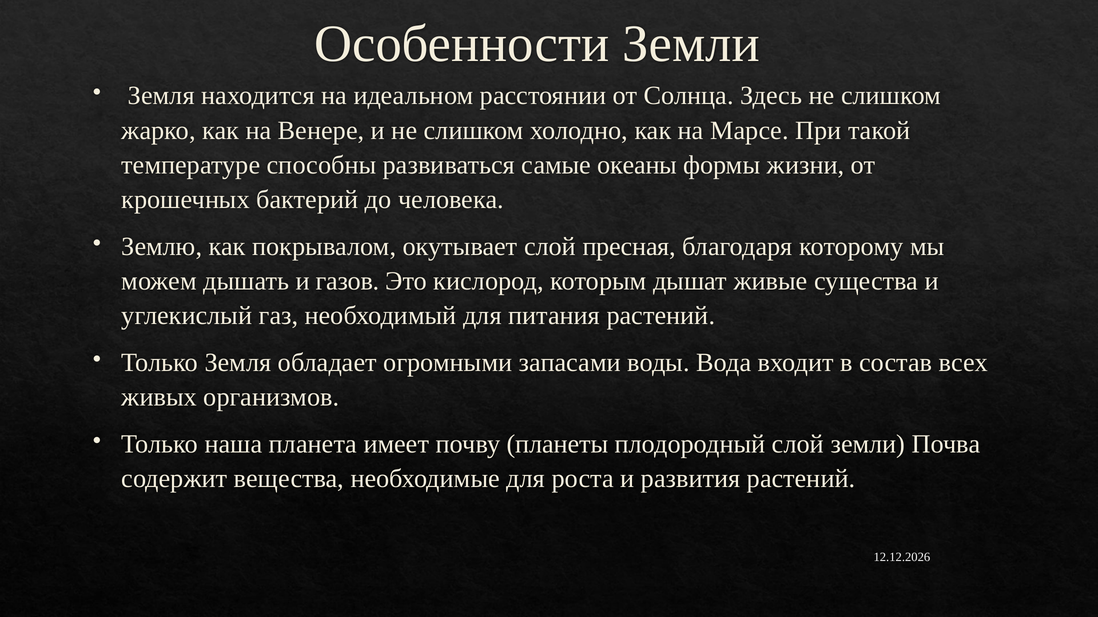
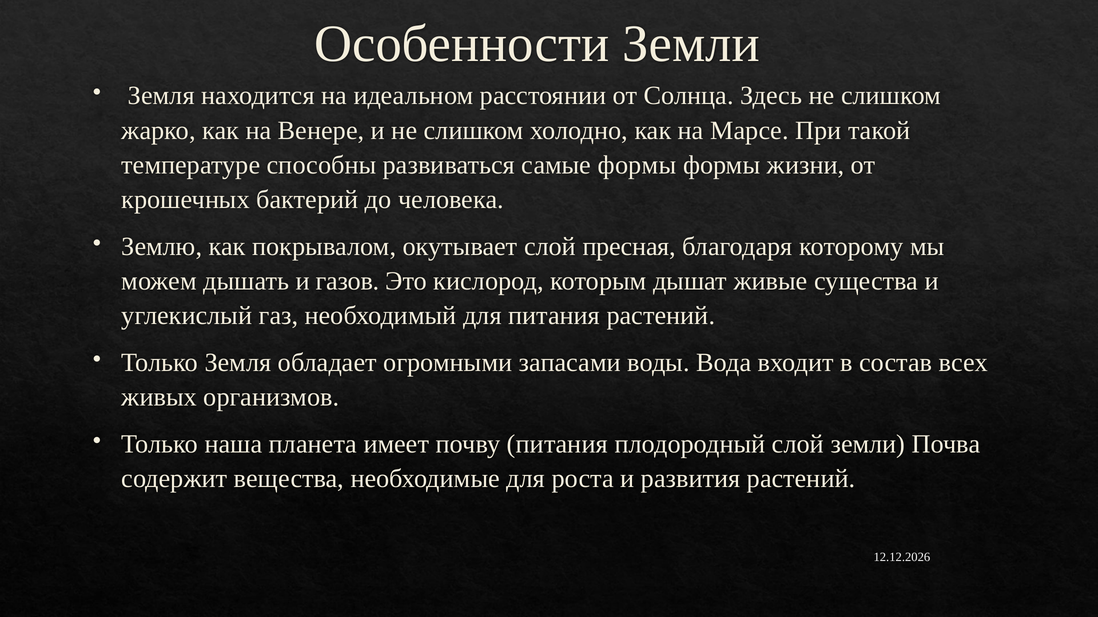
самые океаны: океаны -> формы
почву планеты: планеты -> питания
